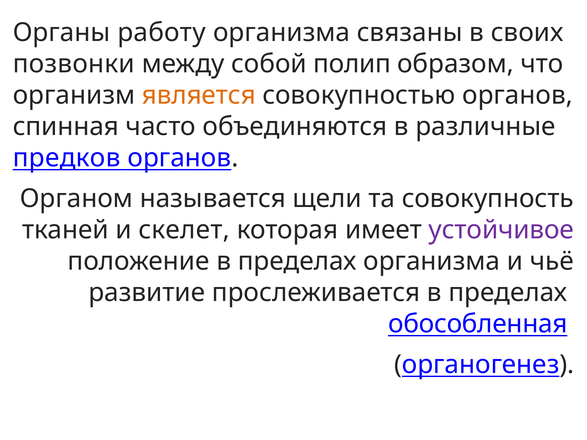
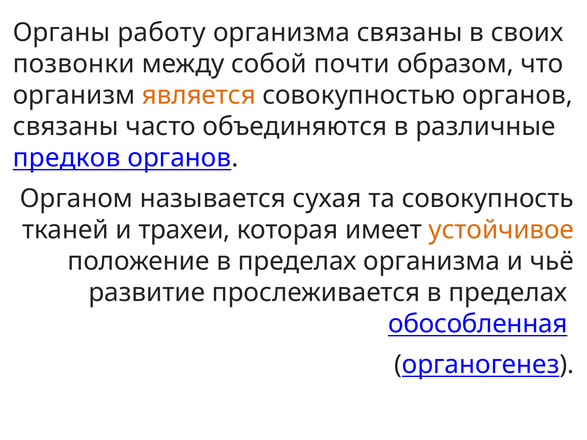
полип: полип -> почти
спинная at (66, 127): спинная -> связаны
щели: щели -> сухая
скелет: скелет -> трахеи
устойчивое colour: purple -> orange
